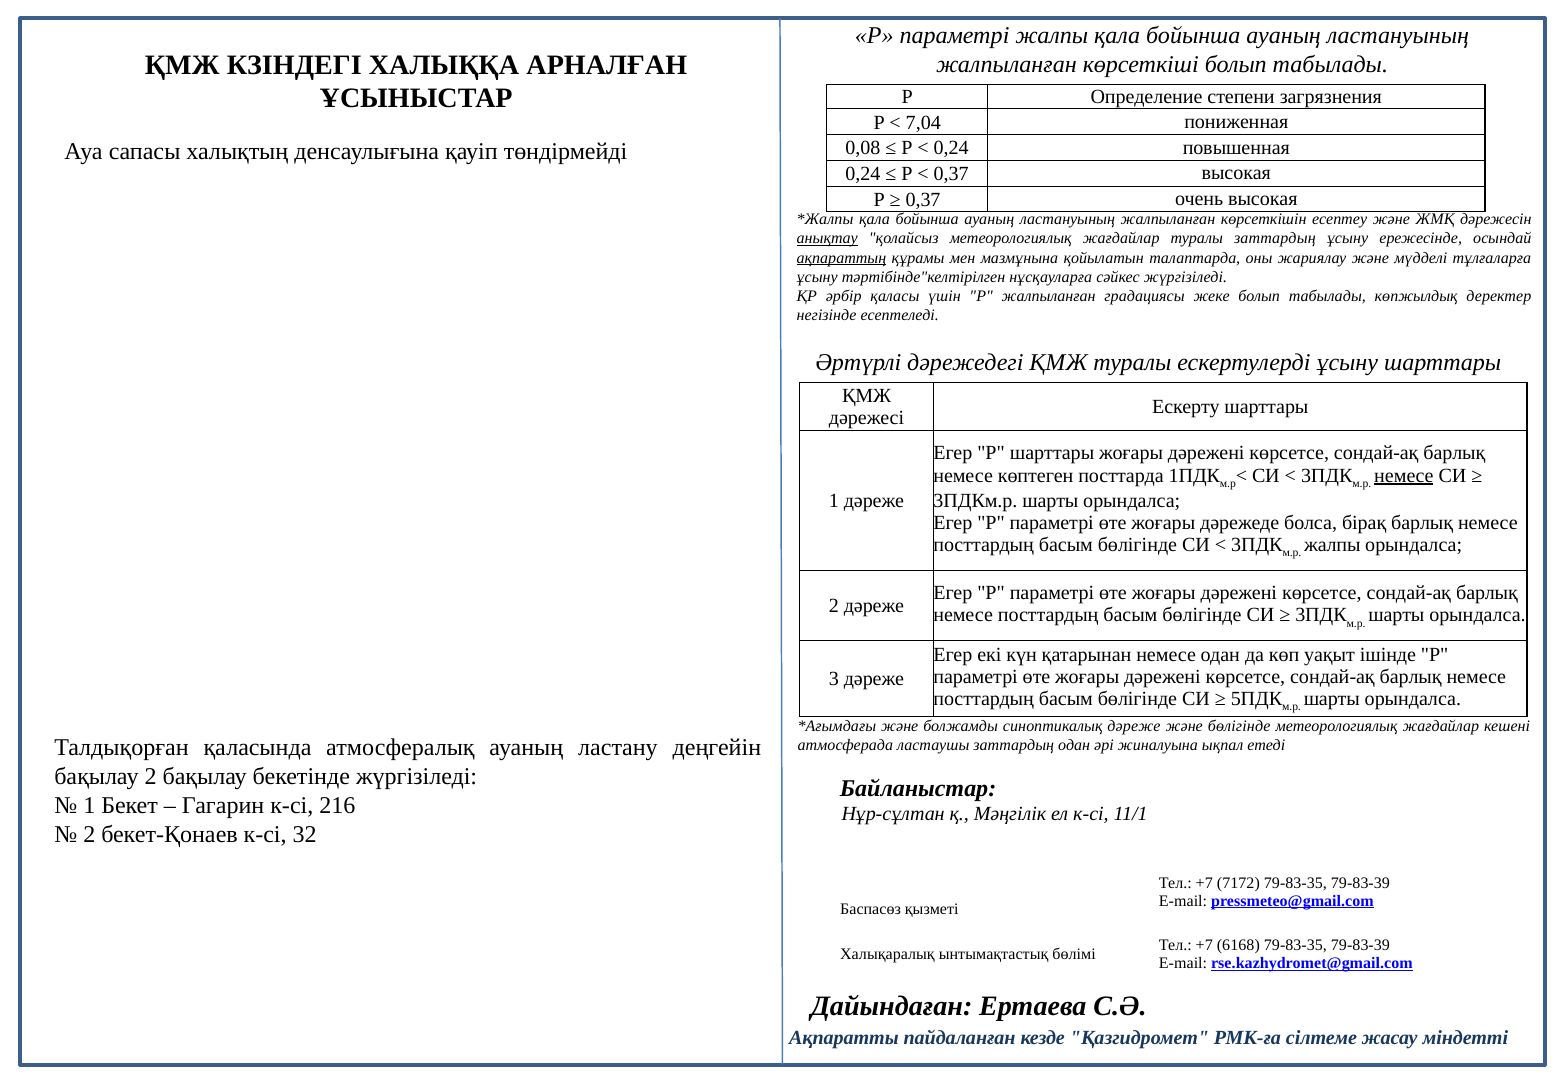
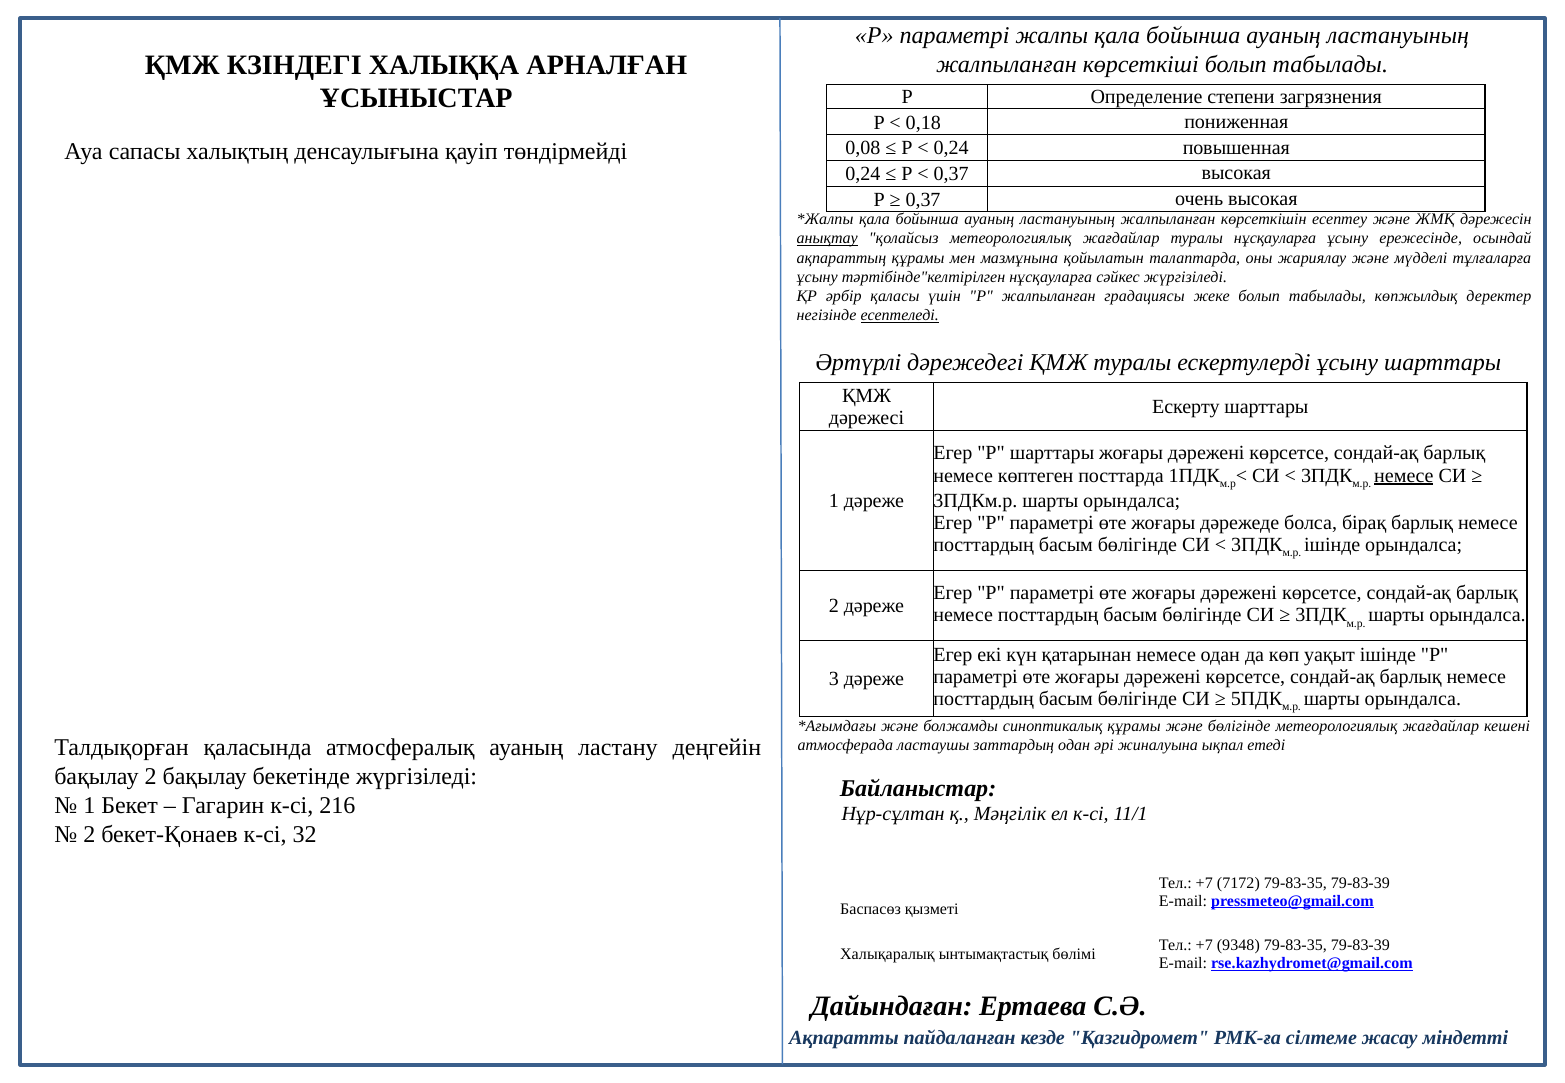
7,04: 7,04 -> 0,18
туралы заттардың: заттардың -> нұсқауларға
ақпараттың underline: present -> none
есептеледі underline: none -> present
жалпы at (1332, 545): жалпы -> ішінде
синоптикалық дәреже: дәреже -> құрамы
6168: 6168 -> 9348
